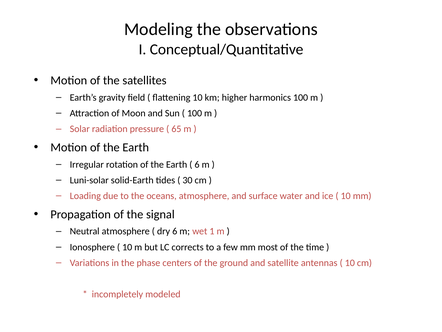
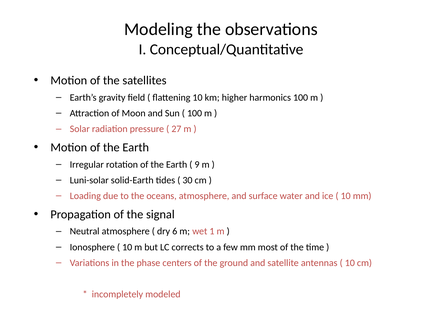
65: 65 -> 27
6 at (197, 164): 6 -> 9
